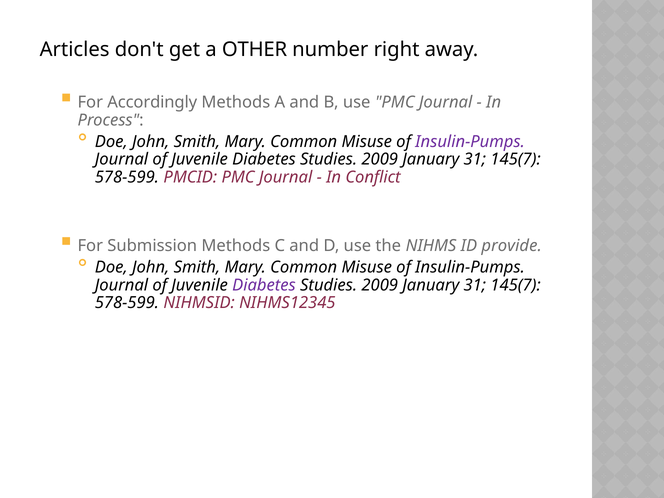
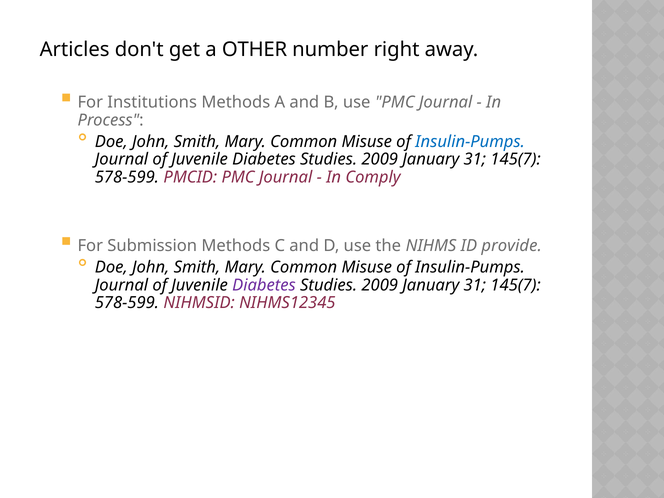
Accordingly: Accordingly -> Institutions
Insulin-Pumps at (470, 142) colour: purple -> blue
Conflict: Conflict -> Comply
